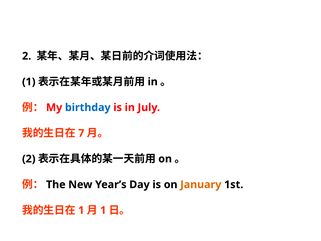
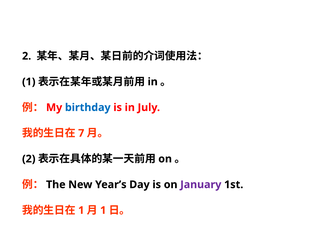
January colour: orange -> purple
